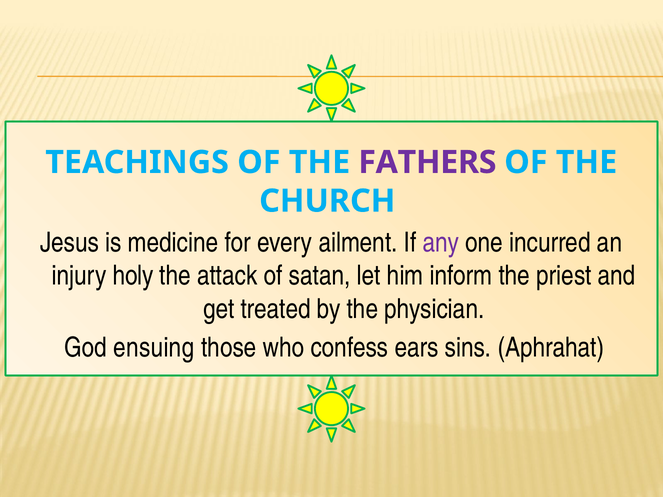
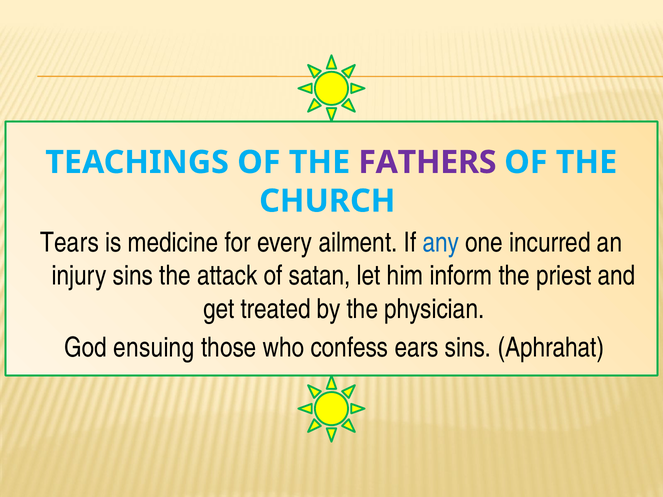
Jesus: Jesus -> Tears
any colour: purple -> blue
injury holy: holy -> sins
